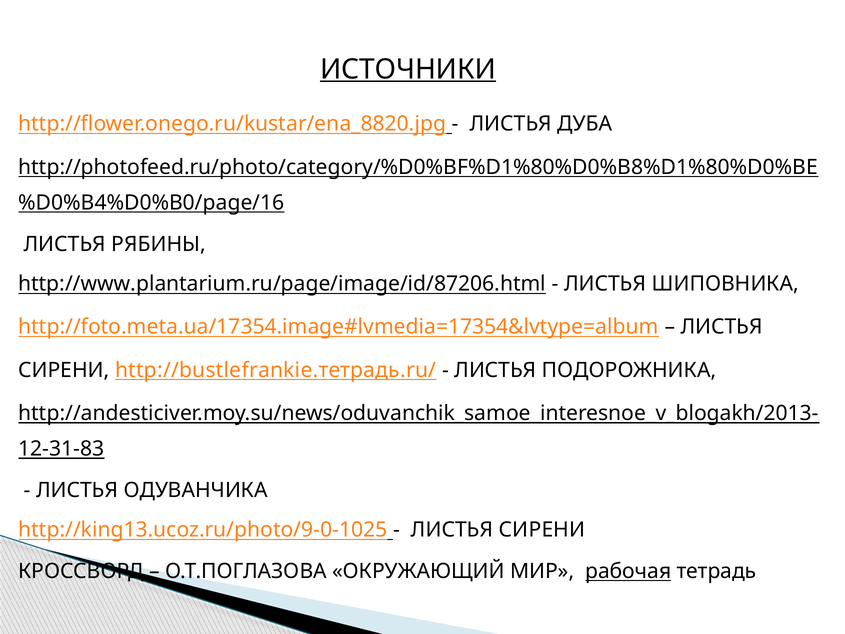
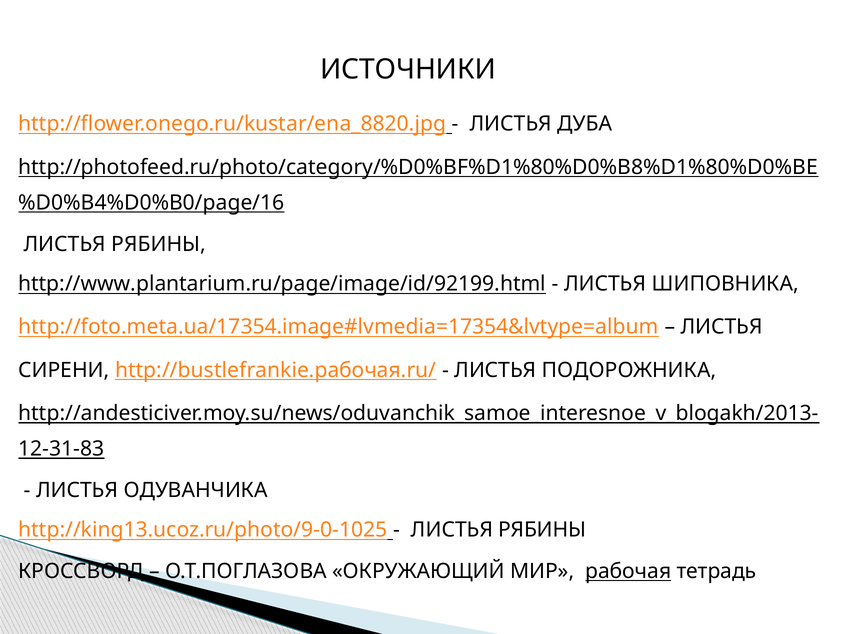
ИСТОЧНИКИ underline: present -> none
http://www.plantarium.ru/page/image/id/87206.html: http://www.plantarium.ru/page/image/id/87206.html -> http://www.plantarium.ru/page/image/id/92199.html
http://bustlefrankie.тетрадь.ru/: http://bustlefrankie.тетрадь.ru/ -> http://bustlefrankie.рабочая.ru/
СИРЕНИ at (542, 530): СИРЕНИ -> РЯБИНЫ
